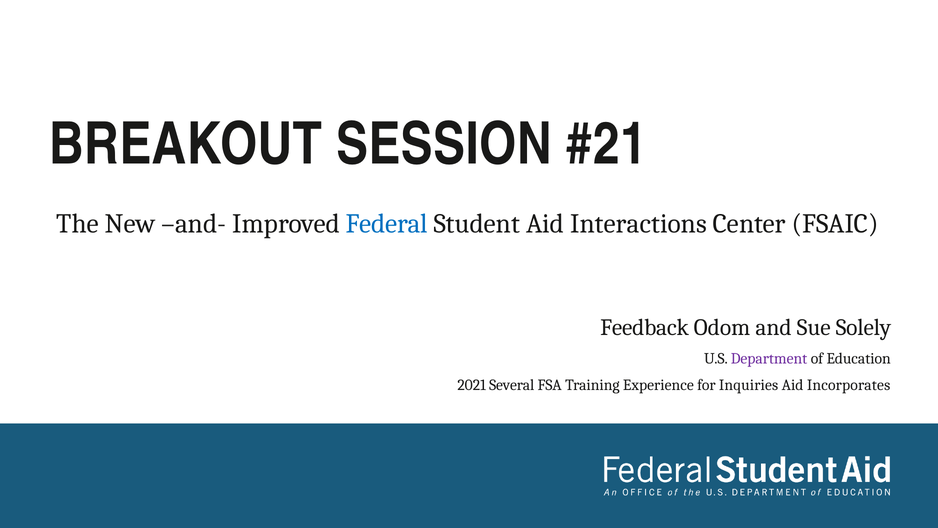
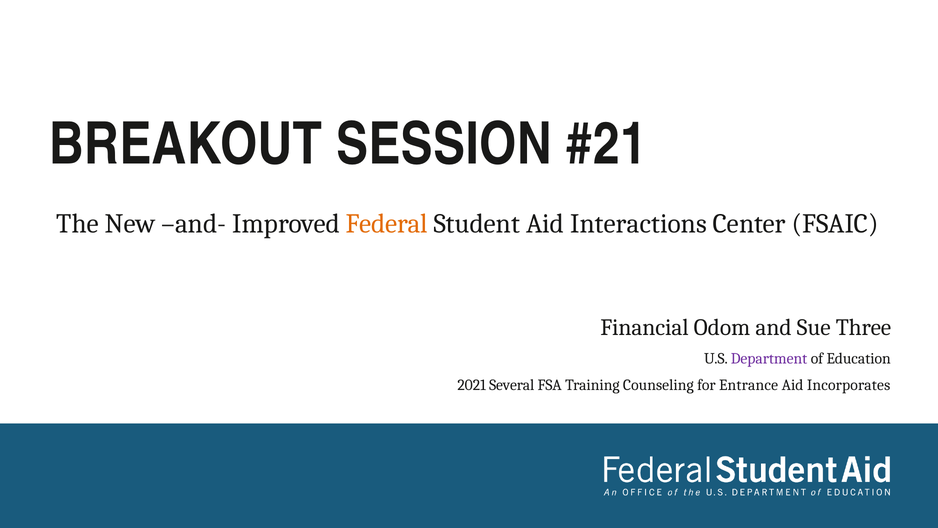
Federal colour: blue -> orange
Feedback: Feedback -> Financial
Solely: Solely -> Three
Experience: Experience -> Counseling
Inquiries: Inquiries -> Entrance
